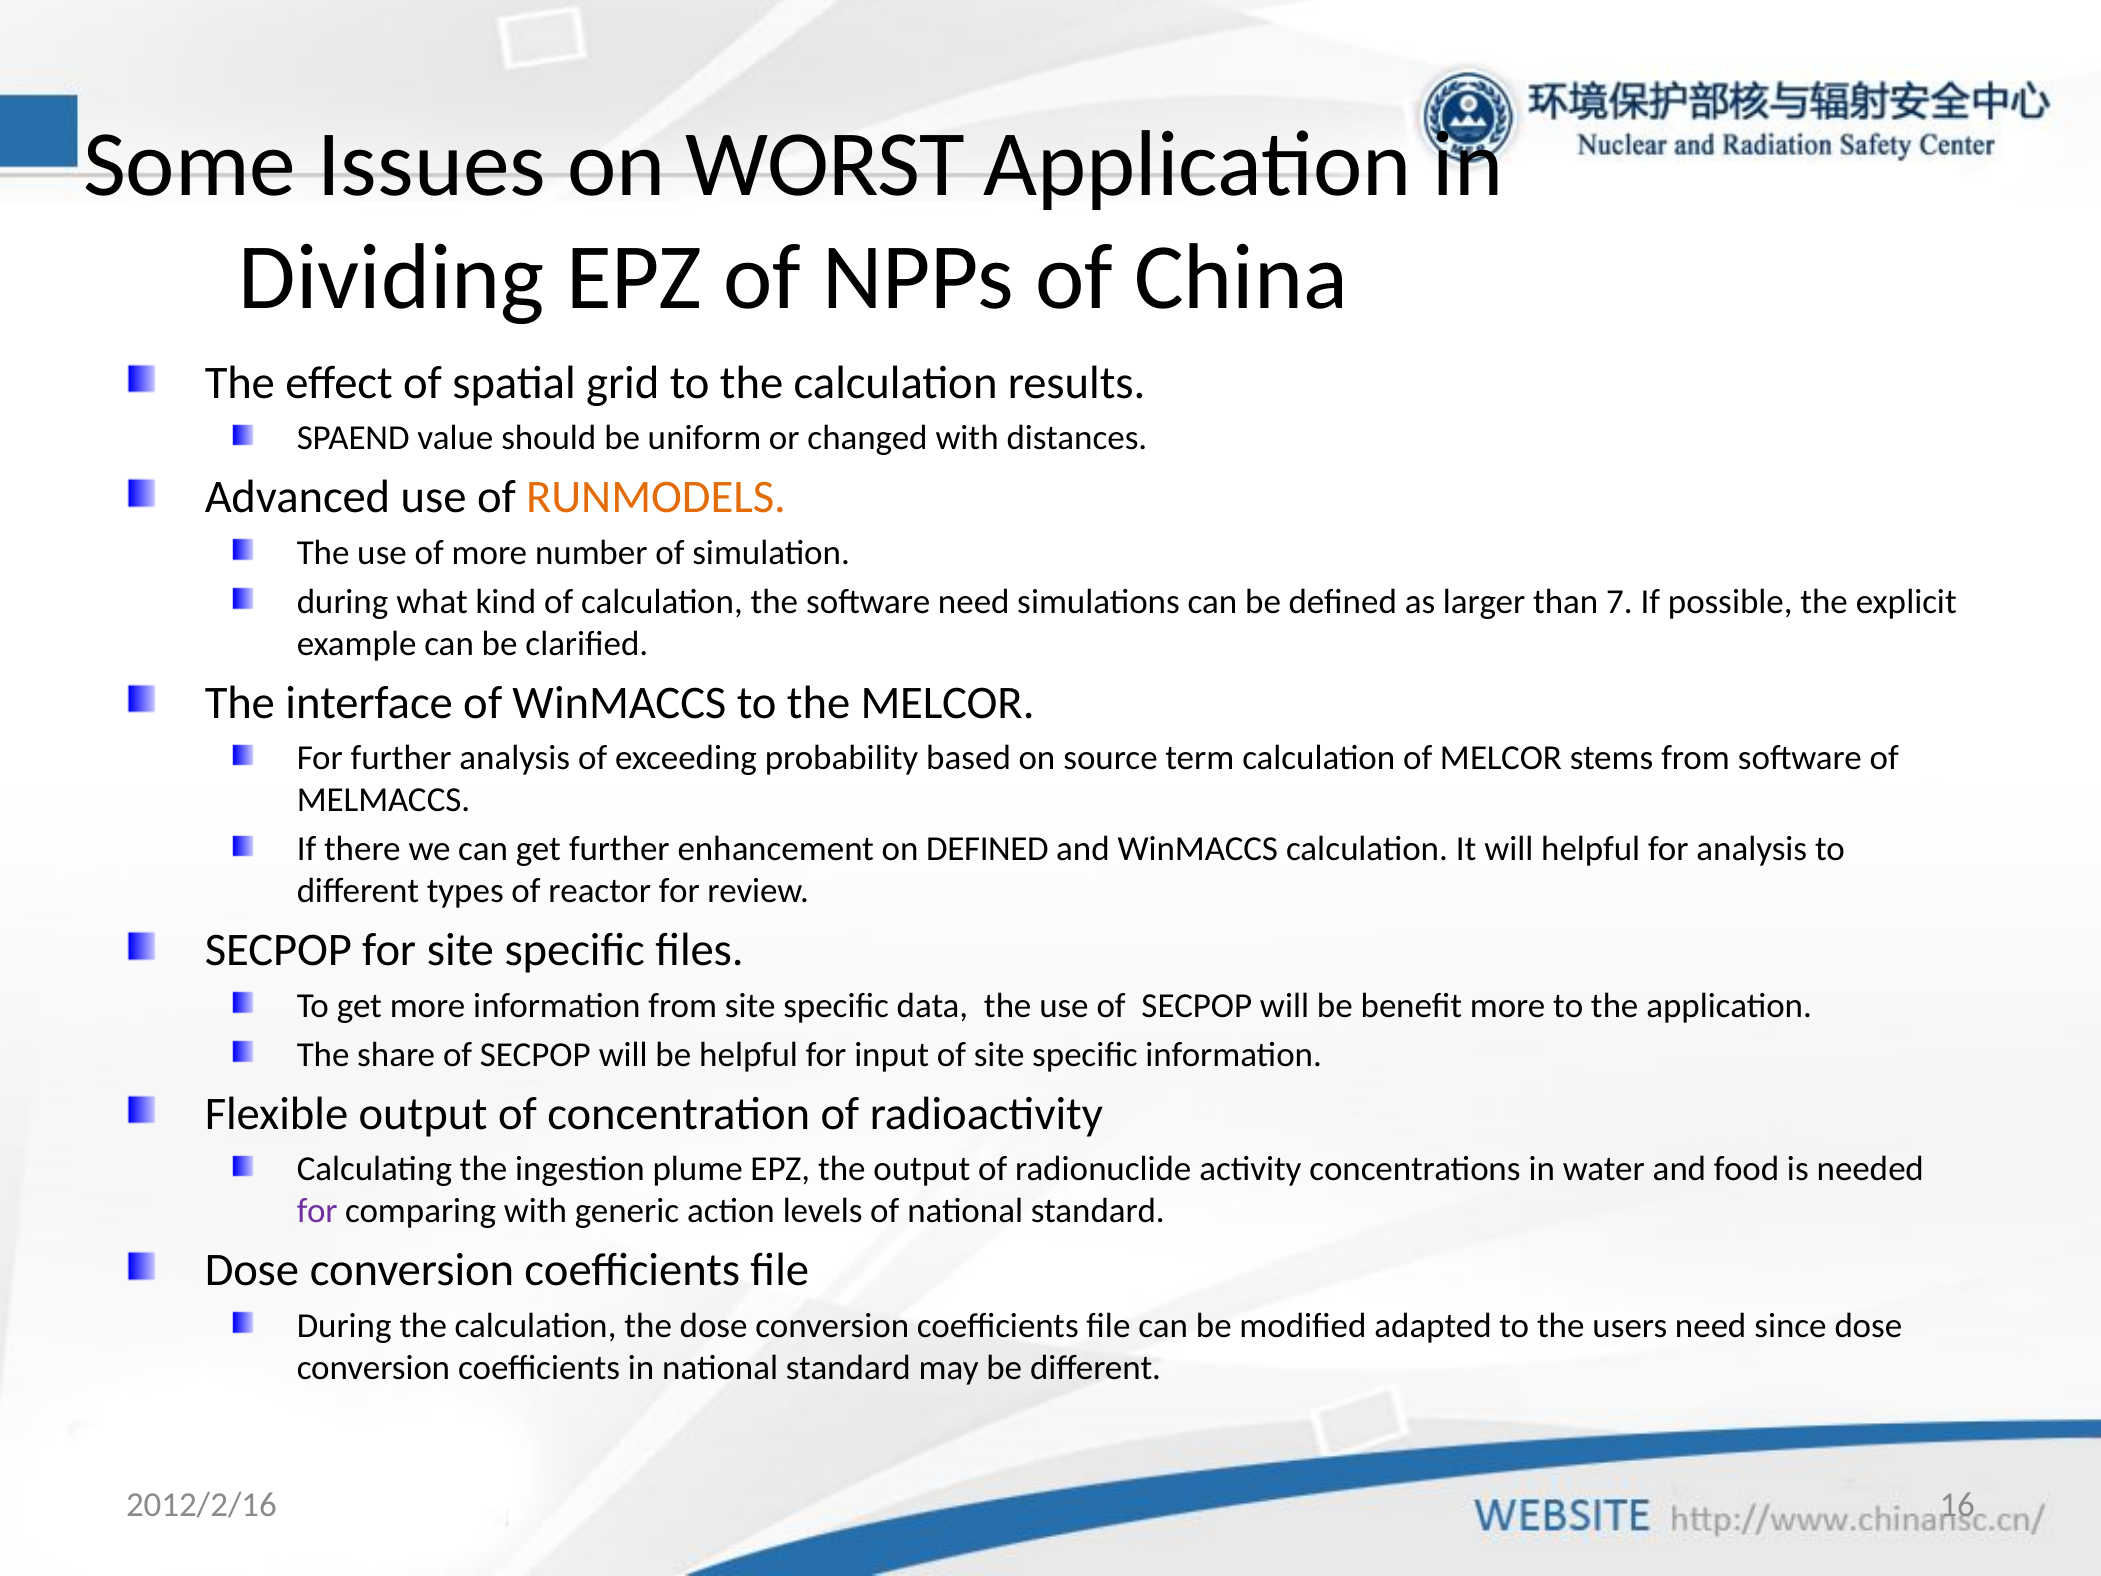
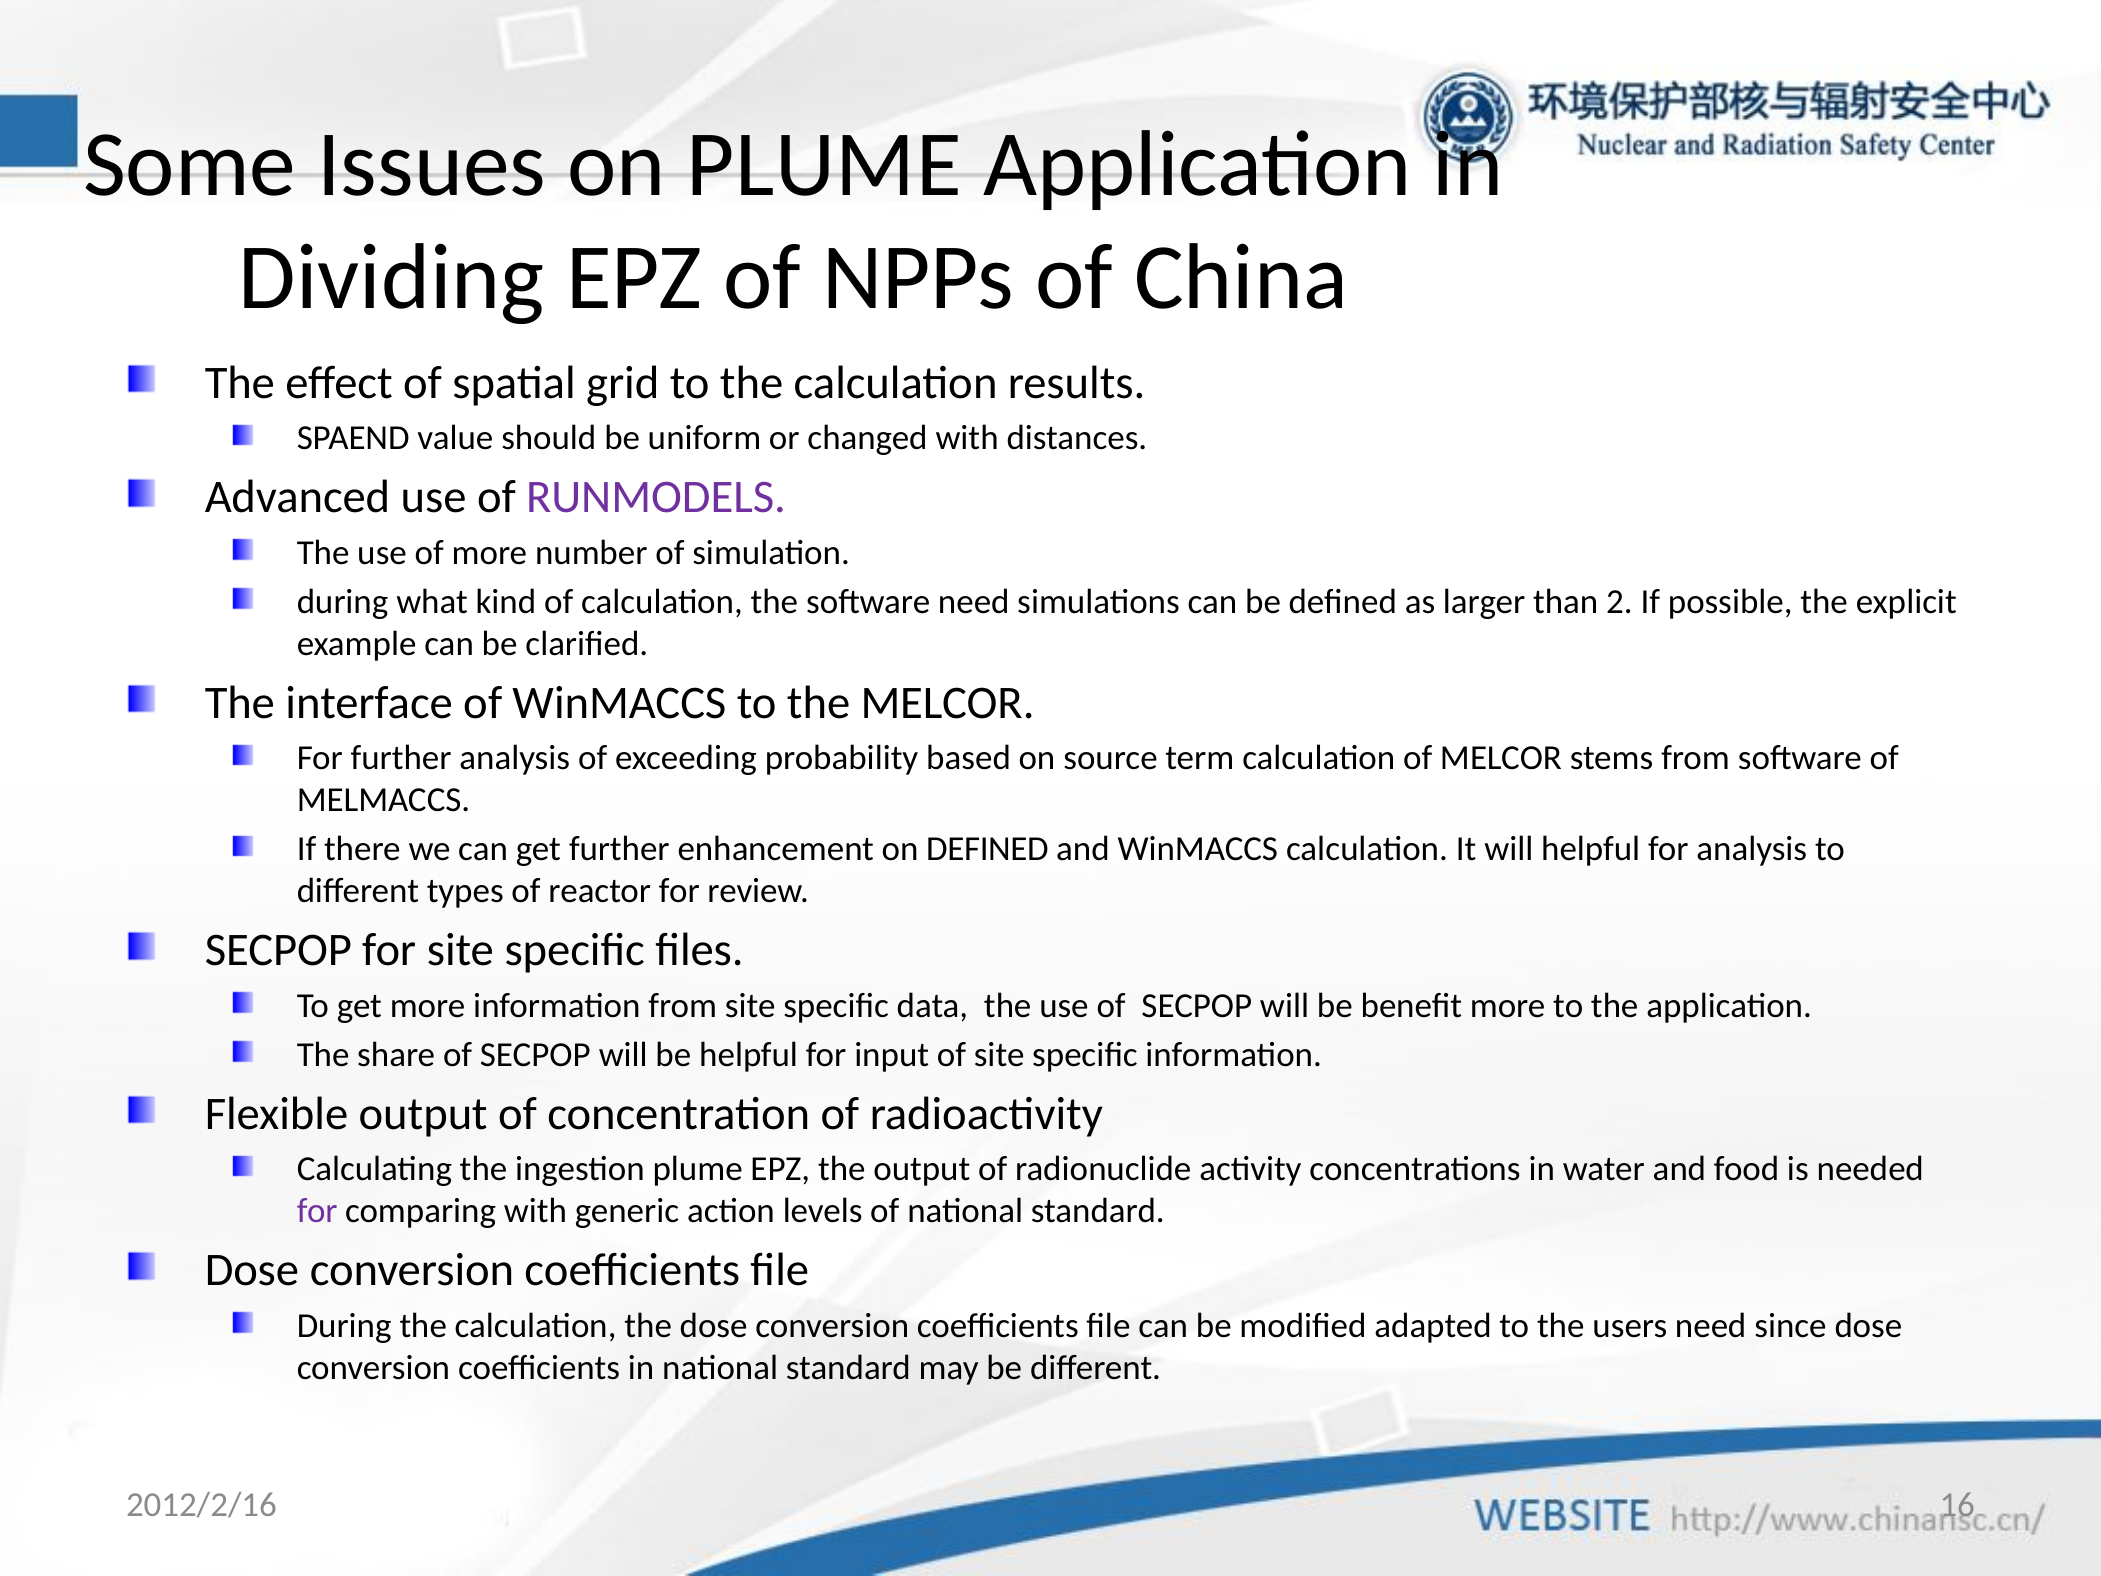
on WORST: WORST -> PLUME
RUNMODELS colour: orange -> purple
7: 7 -> 2
